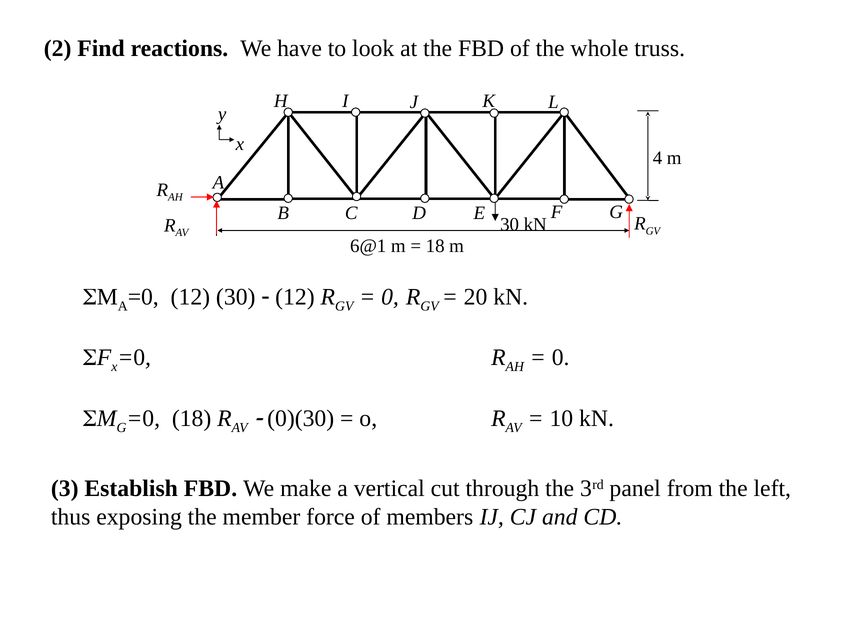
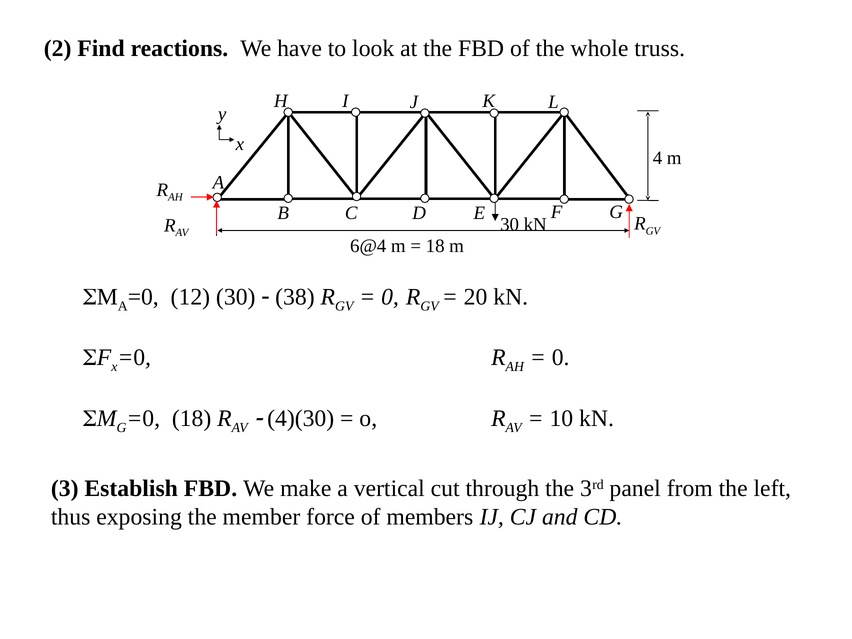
6@1: 6@1 -> 6@4
12 at (295, 297): 12 -> 38
0)(30: 0)(30 -> 4)(30
